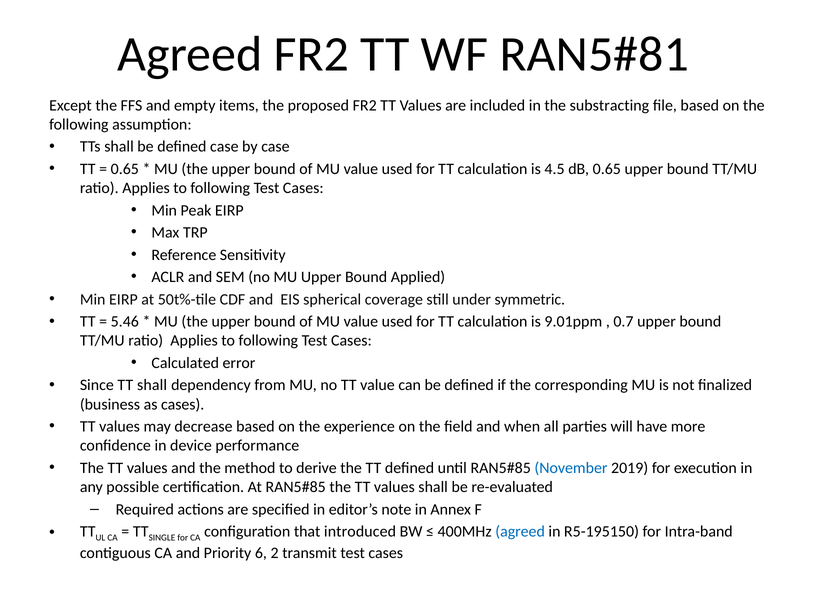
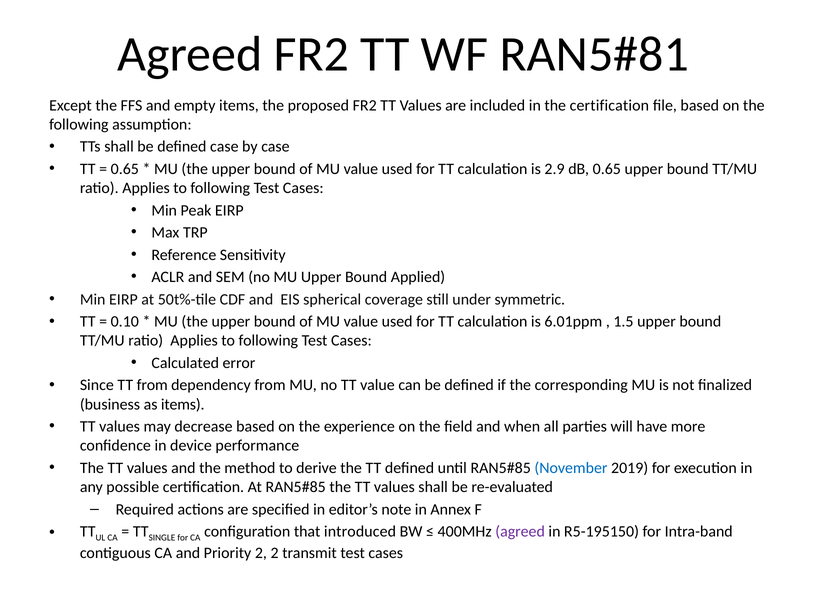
the substracting: substracting -> certification
4.5: 4.5 -> 2.9
5.46: 5.46 -> 0.10
9.01ppm: 9.01ppm -> 6.01ppm
0.7: 0.7 -> 1.5
TT shall: shall -> from
as cases: cases -> items
agreed at (520, 532) colour: blue -> purple
Priority 6: 6 -> 2
